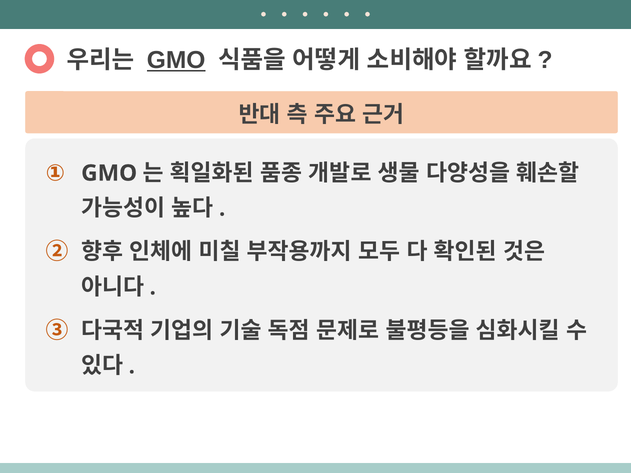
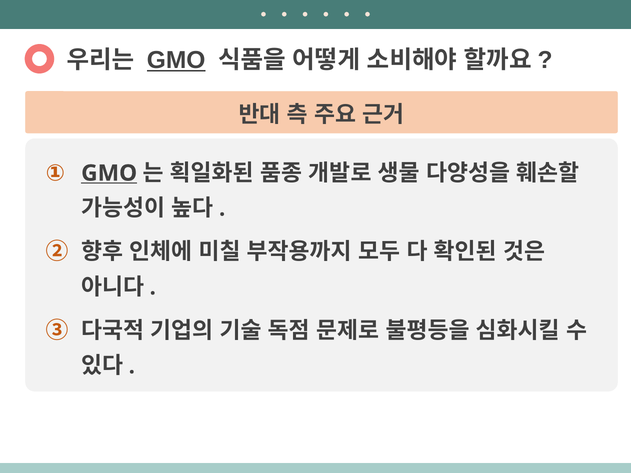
GMO at (109, 173) underline: none -> present
